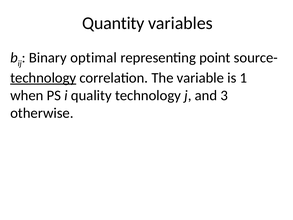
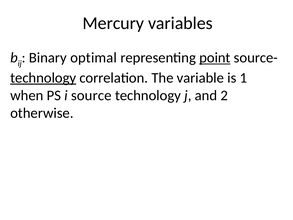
Quantity: Quantity -> Mercury
point underline: none -> present
quality: quality -> source
3: 3 -> 2
